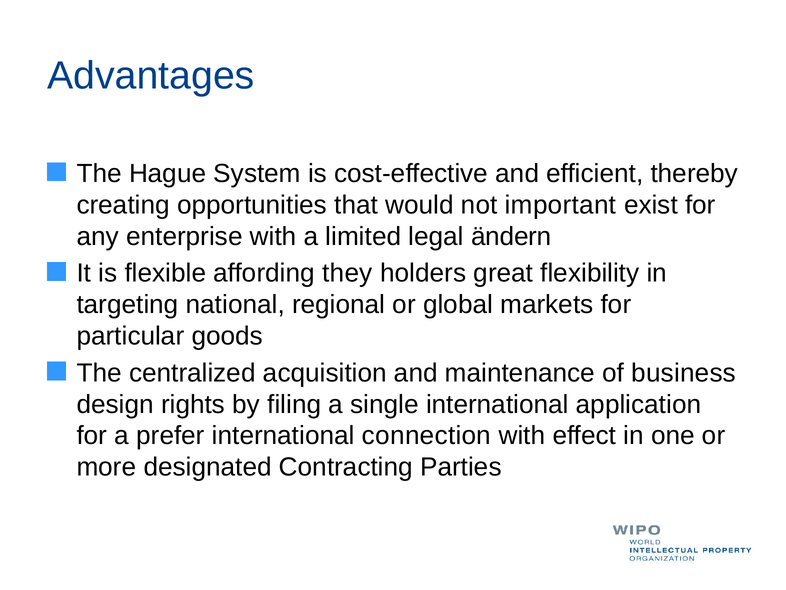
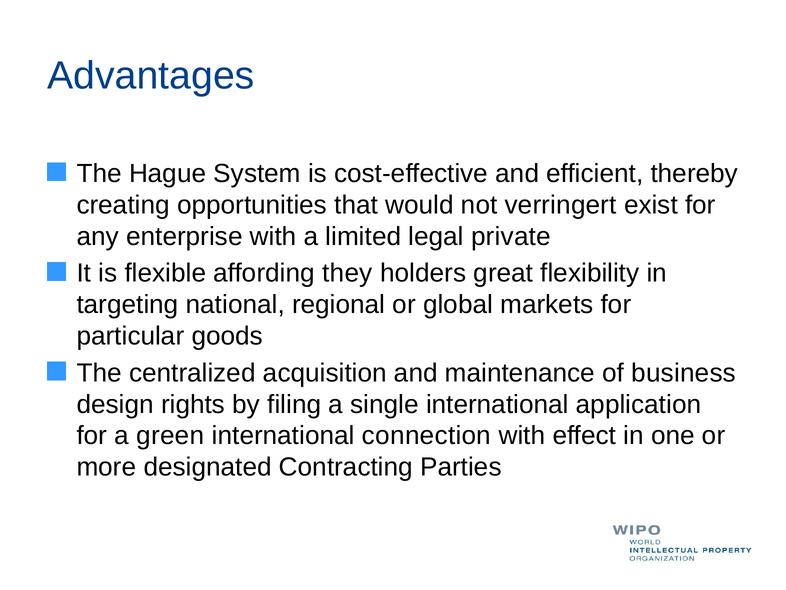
important: important -> verringert
ändern: ändern -> private
prefer: prefer -> green
